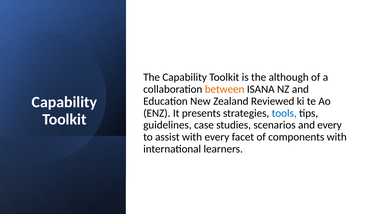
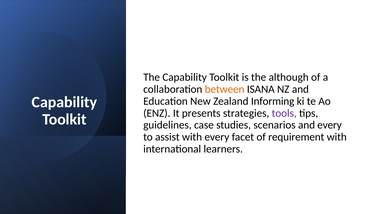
Reviewed: Reviewed -> Informing
tools colour: blue -> purple
components: components -> requirement
